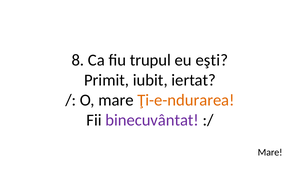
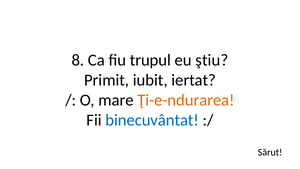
eşti: eşti -> ştiu
binecuvântat colour: purple -> blue
Mare at (270, 152): Mare -> Sărut
